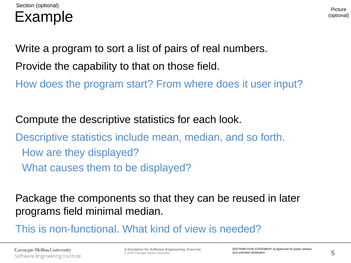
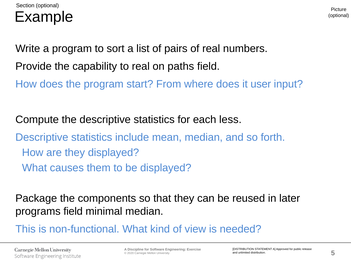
to that: that -> real
those: those -> paths
look: look -> less
